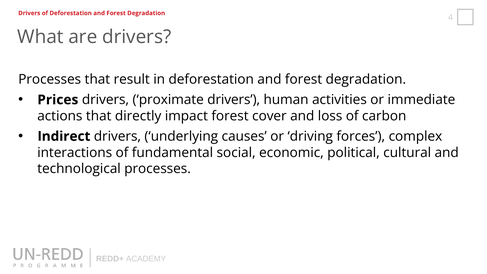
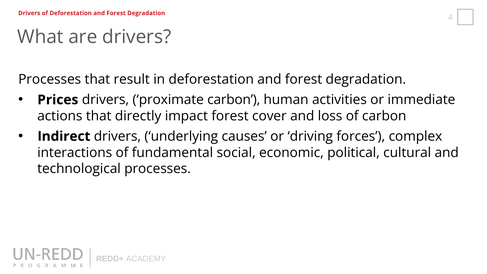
proximate drivers: drivers -> carbon
